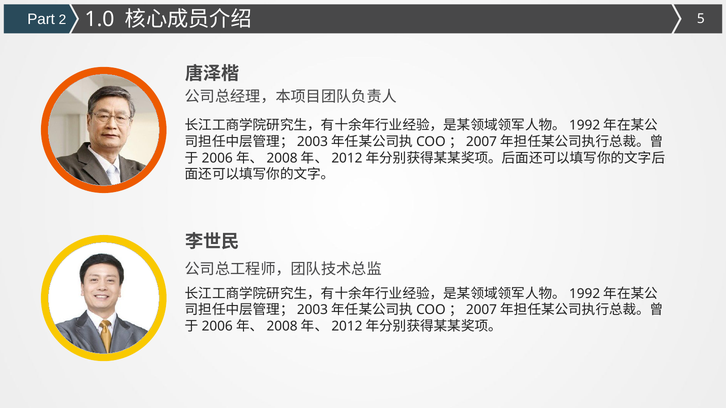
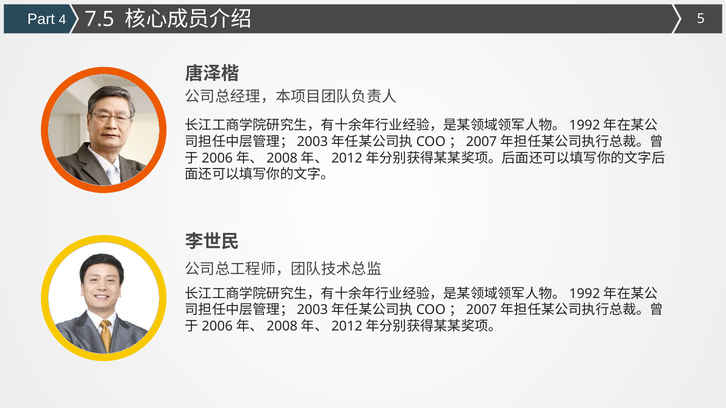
2: 2 -> 4
1.0: 1.0 -> 7.5
